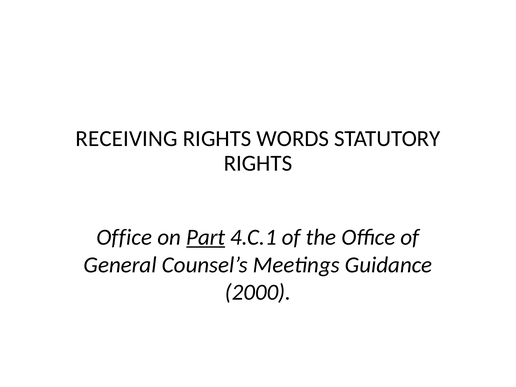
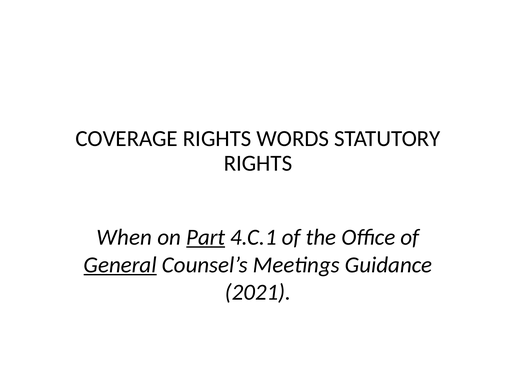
RECEIVING: RECEIVING -> COVERAGE
Office at (124, 237): Office -> When
General underline: none -> present
2000: 2000 -> 2021
